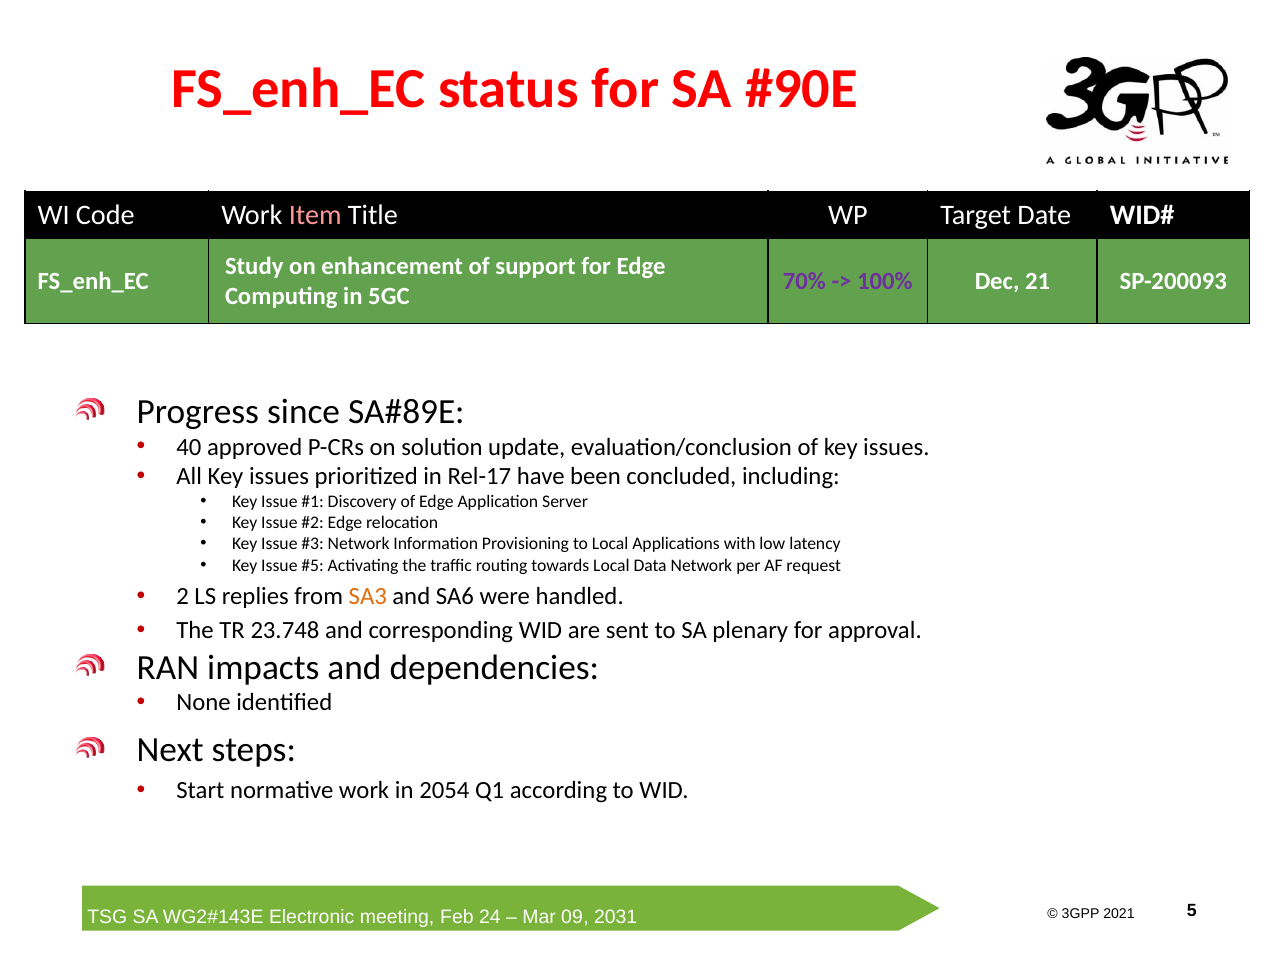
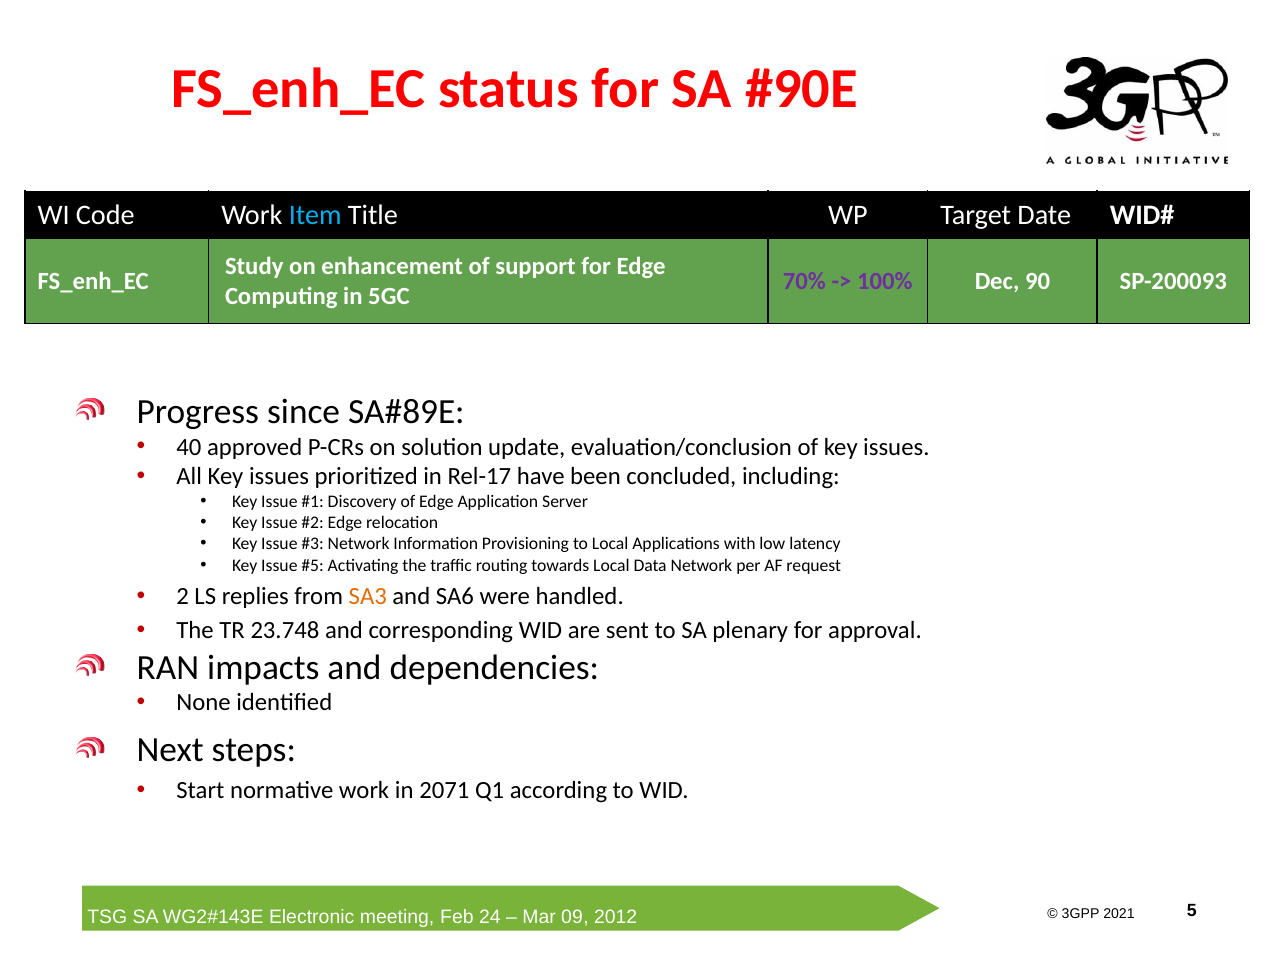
Item colour: pink -> light blue
21: 21 -> 90
2054: 2054 -> 2071
2031 at (616, 918): 2031 -> 2012
